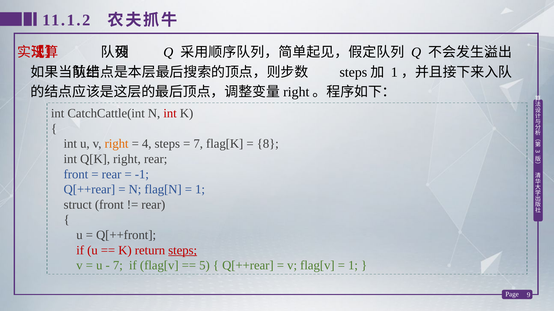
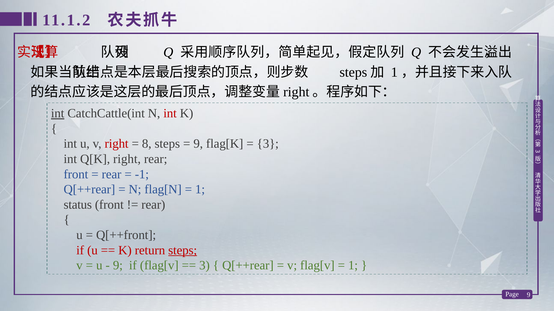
int at (58, 114) underline: none -> present
right at (117, 144) colour: orange -> red
4: 4 -> 8
7 at (198, 144): 7 -> 9
8 at (268, 144): 8 -> 3
struct: struct -> status
7 at (118, 266): 7 -> 9
5 at (204, 266): 5 -> 3
